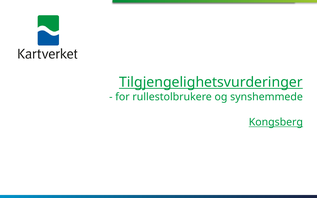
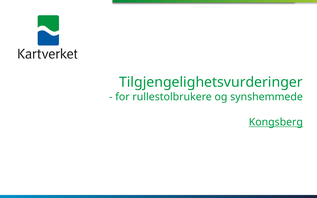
Tilgjengelighetsvurderinger underline: present -> none
